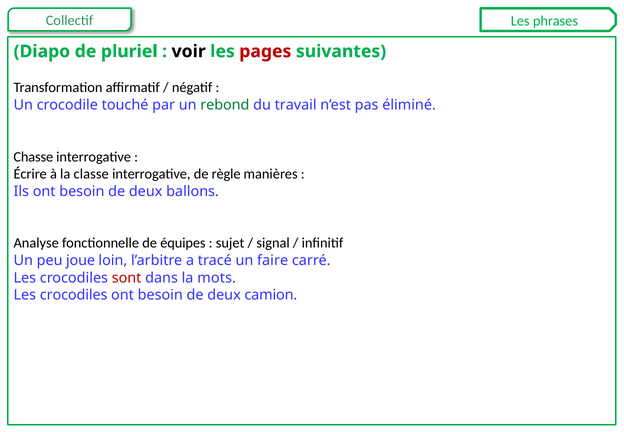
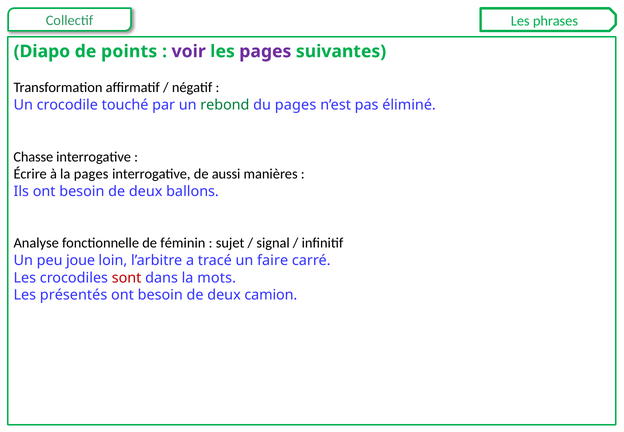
pluriel: pluriel -> points
voir colour: black -> purple
pages at (265, 51) colour: red -> purple
du travail: travail -> pages
la classe: classe -> pages
règle: règle -> aussi
équipes: équipes -> féminin
crocodiles at (74, 295): crocodiles -> présentés
